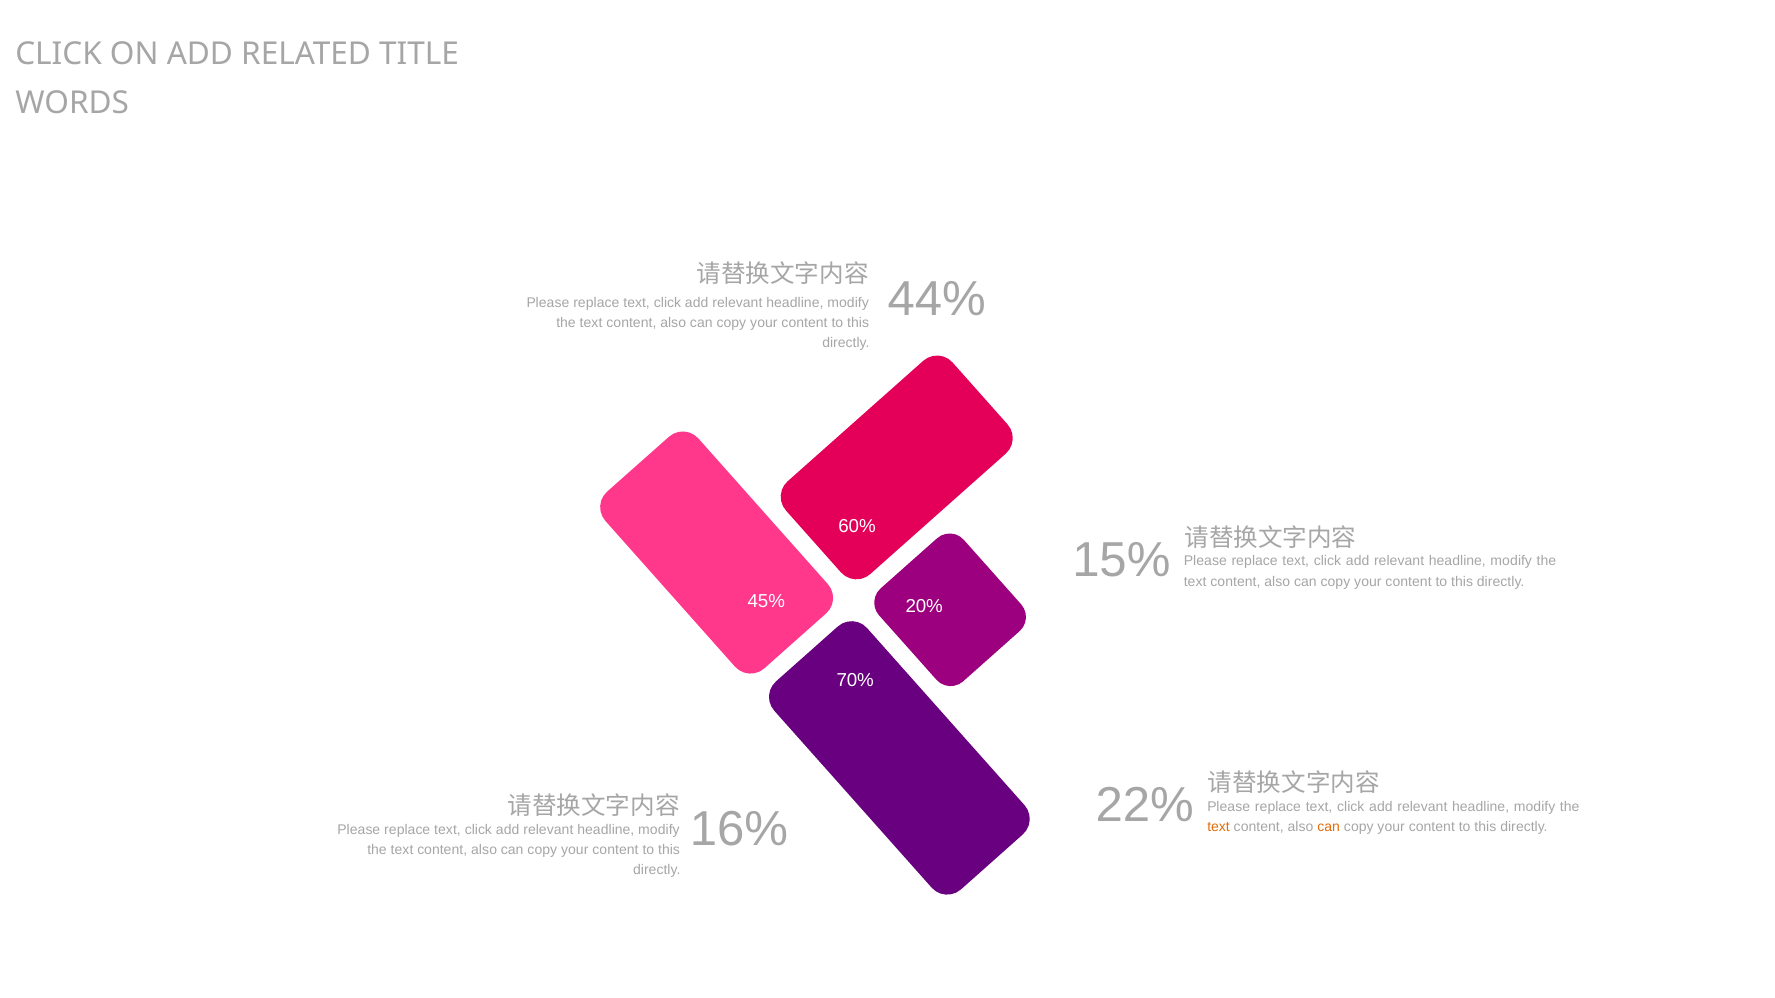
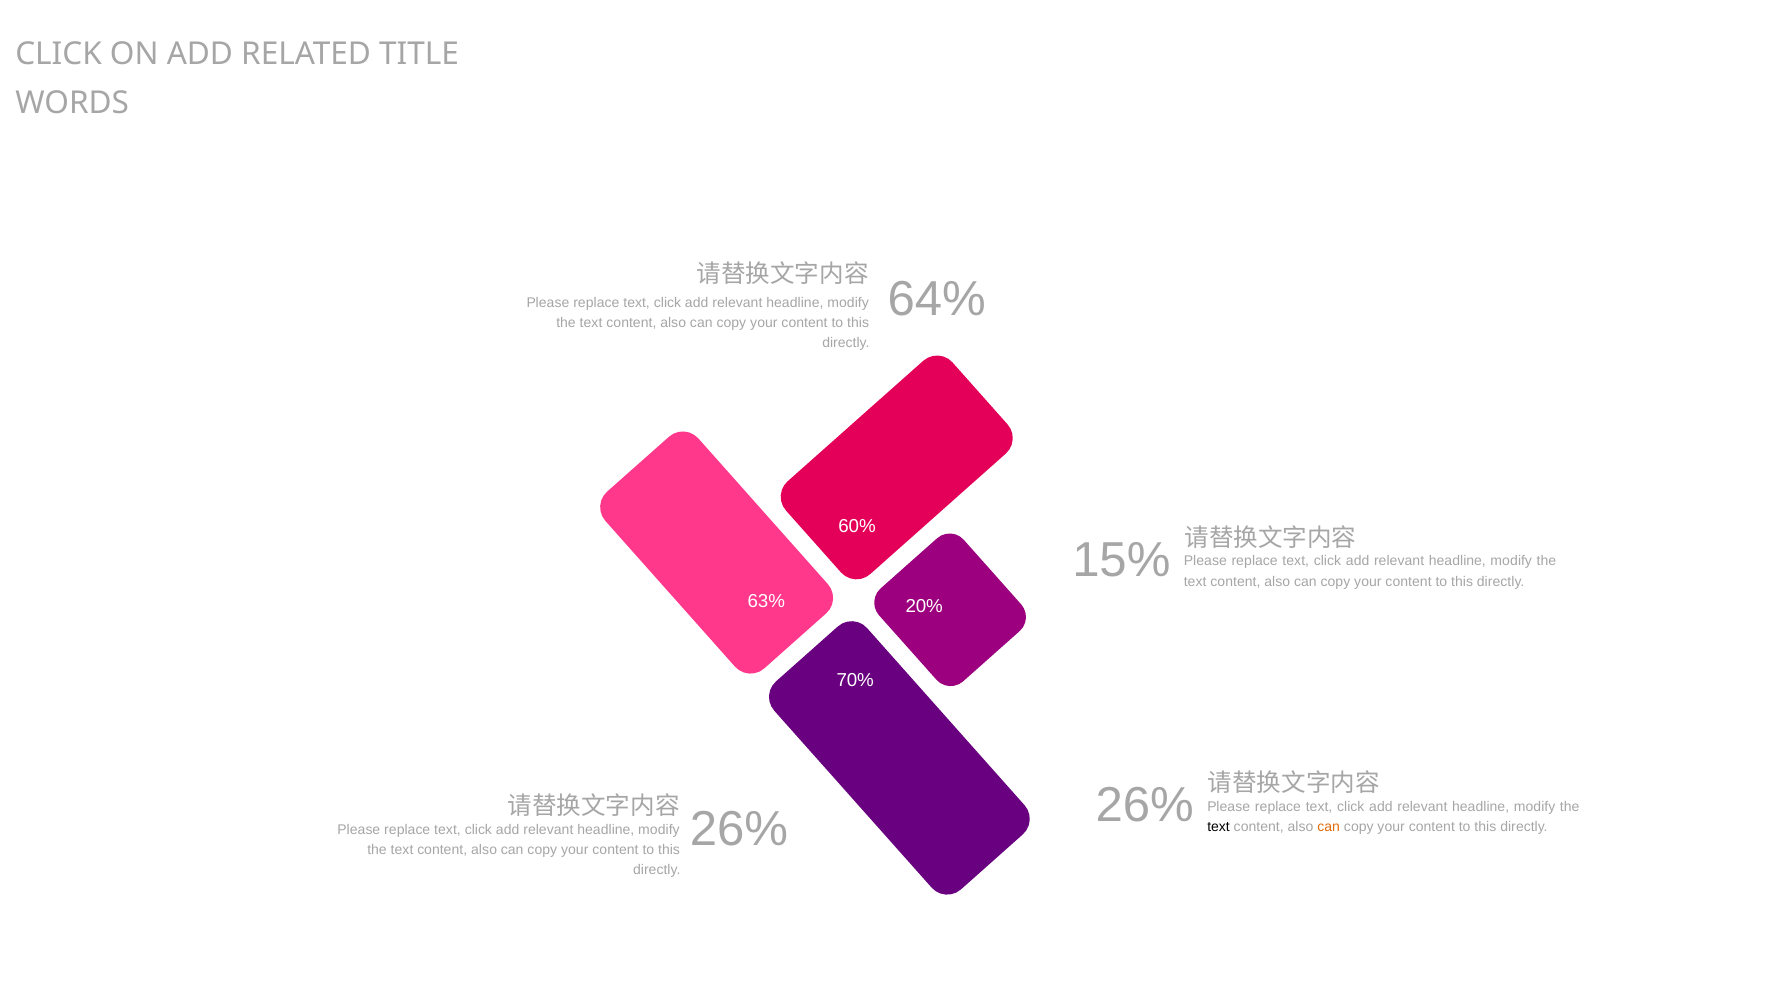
44%: 44% -> 64%
45%: 45% -> 63%
22% at (1145, 806): 22% -> 26%
16% at (739, 829): 16% -> 26%
text at (1219, 827) colour: orange -> black
